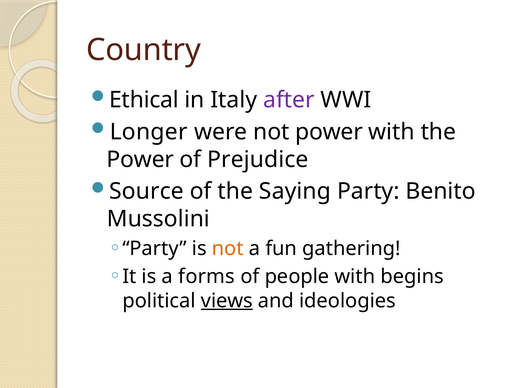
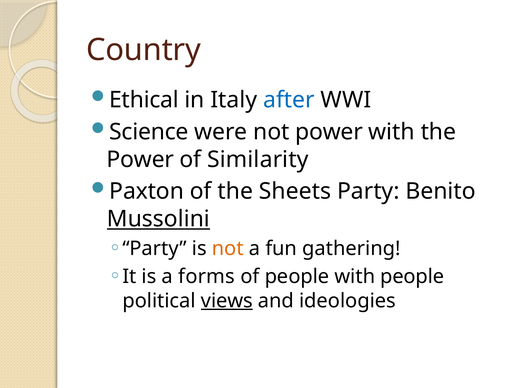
after colour: purple -> blue
Longer: Longer -> Science
Prejudice: Prejudice -> Similarity
Source: Source -> Paxton
Saying: Saying -> Sheets
Mussolini underline: none -> present
with begins: begins -> people
